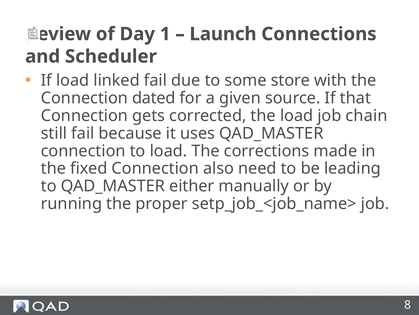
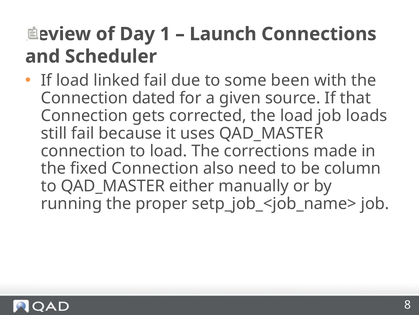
store: store -> been
chain: chain -> loads
leading: leading -> column
